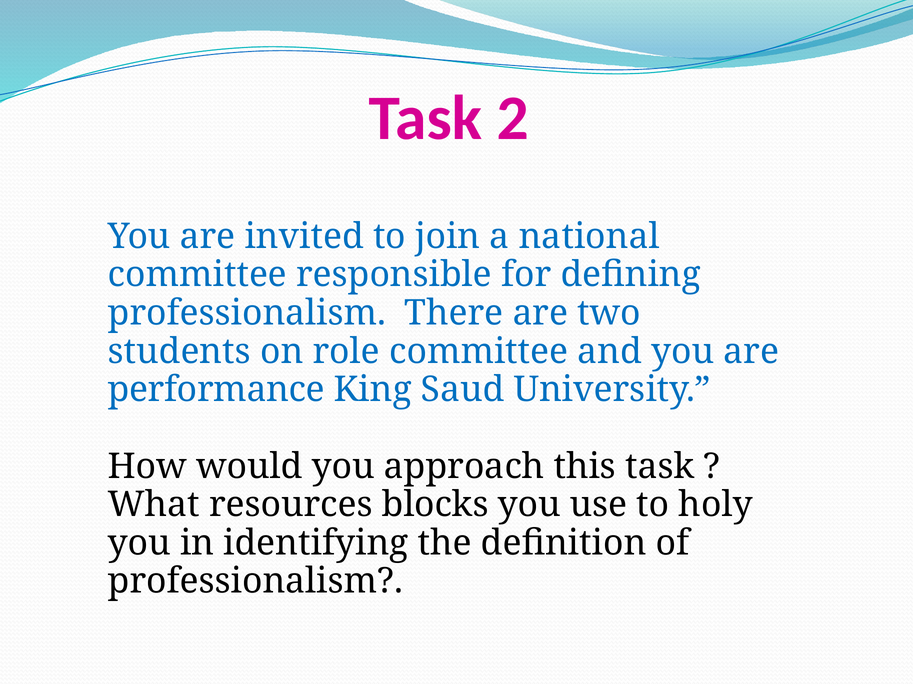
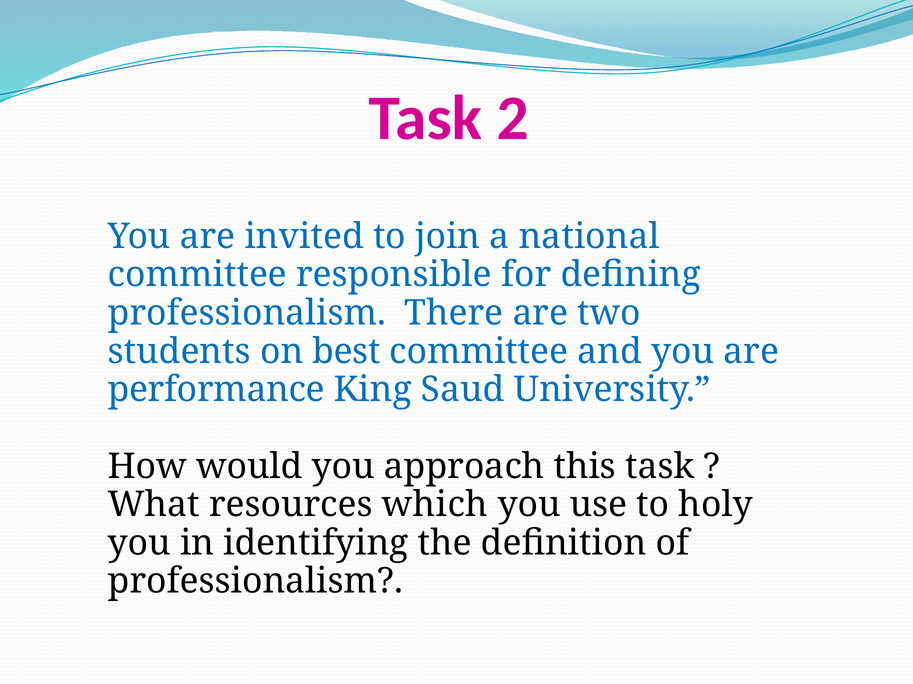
role: role -> best
blocks: blocks -> which
